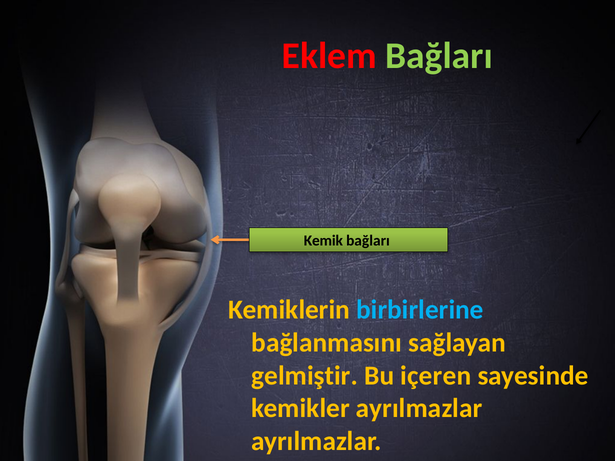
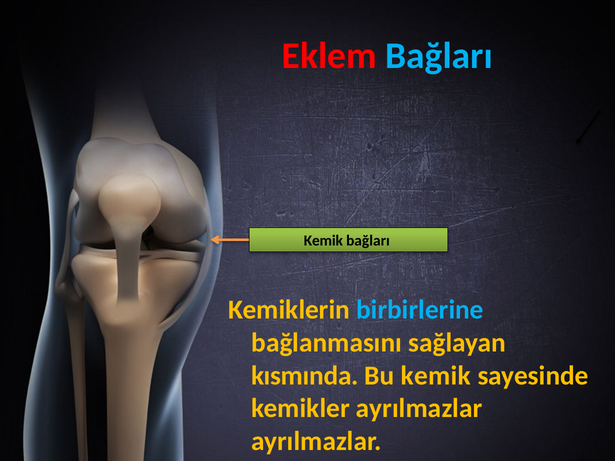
Bağları at (439, 56) colour: light green -> light blue
gelmiştir: gelmiştir -> kısmında
Bu içeren: içeren -> kemik
